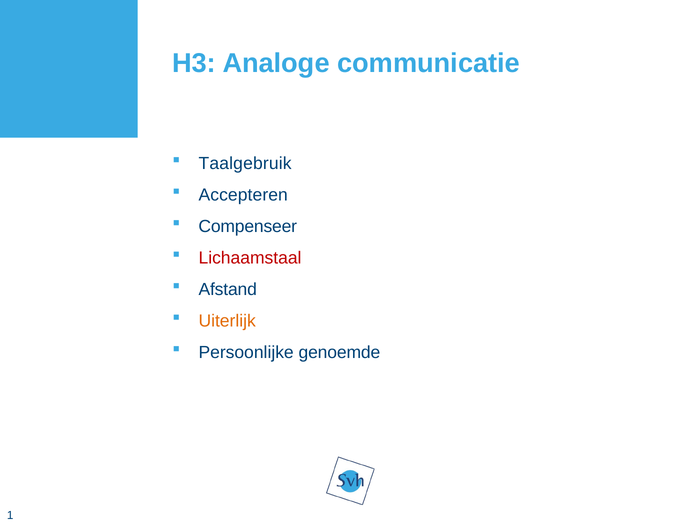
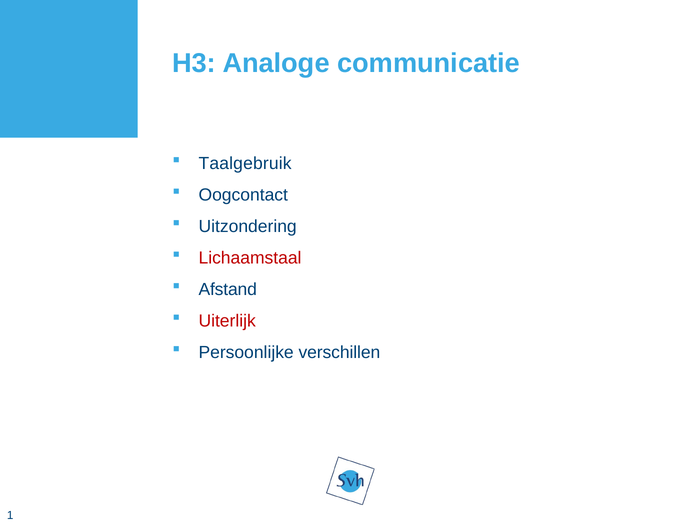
Accepteren: Accepteren -> Oogcontact
Compenseer: Compenseer -> Uitzondering
Uiterlijk colour: orange -> red
genoemde: genoemde -> verschillen
